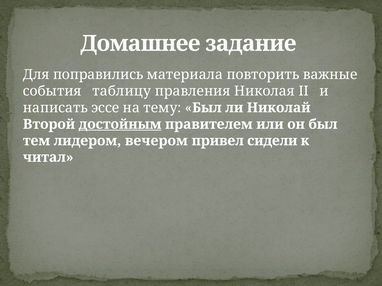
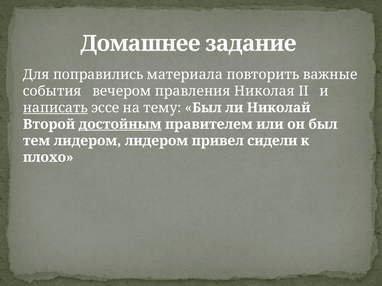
таблицу: таблицу -> вечером
написать underline: none -> present
лидером вечером: вечером -> лидером
читал: читал -> плохо
